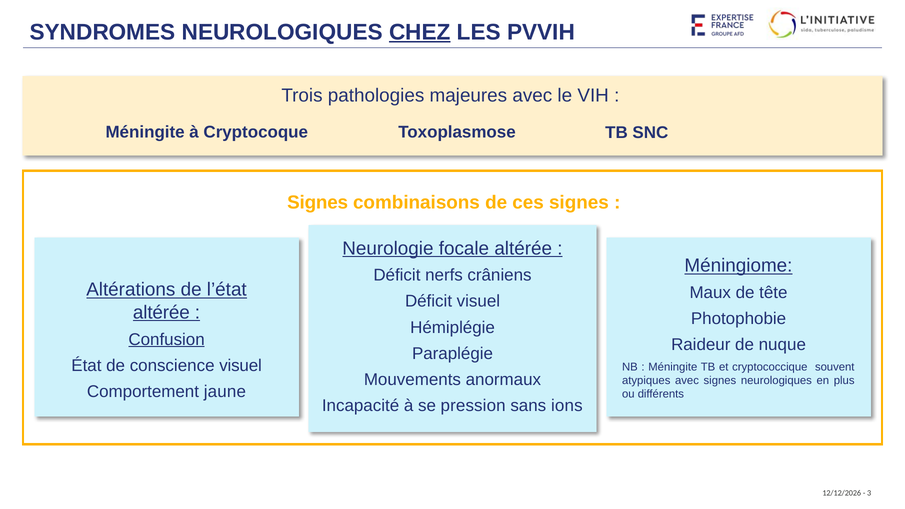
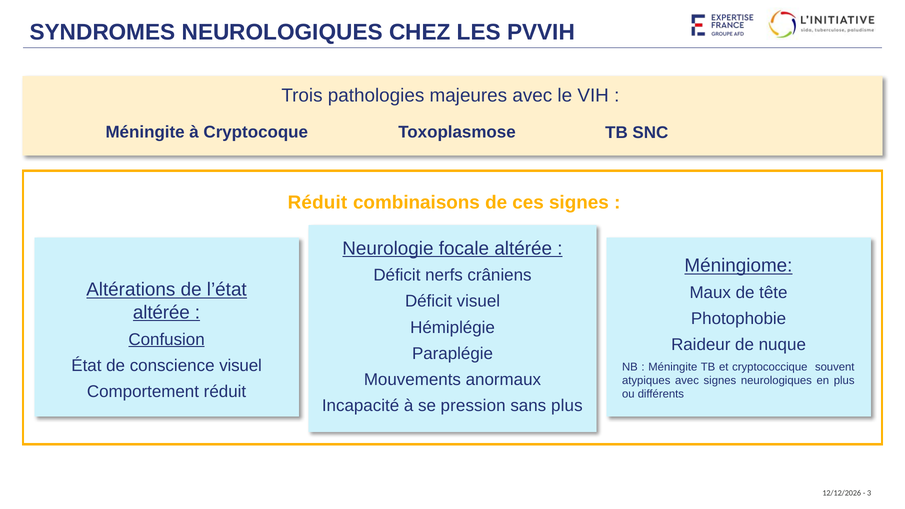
CHEZ underline: present -> none
Signes at (318, 203): Signes -> Réduit
Comportement jaune: jaune -> réduit
sans ions: ions -> plus
